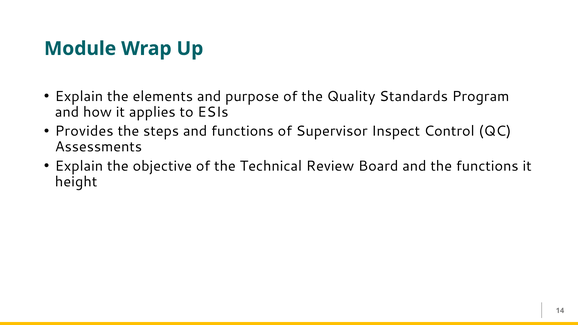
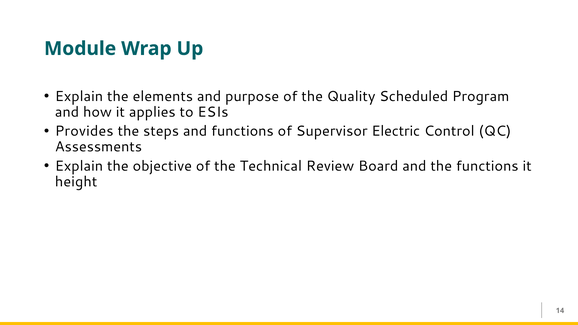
Standards: Standards -> Scheduled
Inspect: Inspect -> Electric
